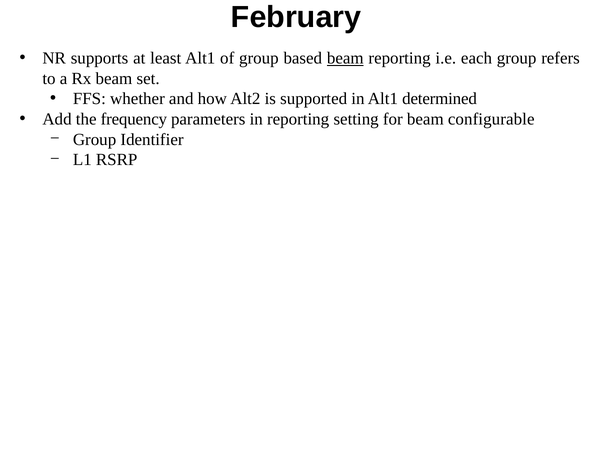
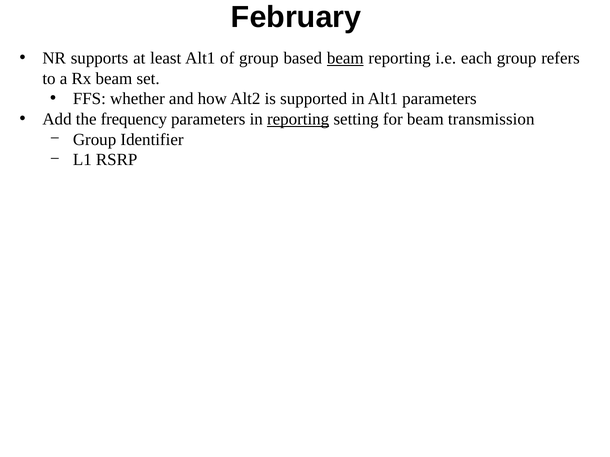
Alt1 determined: determined -> parameters
reporting at (298, 119) underline: none -> present
configurable: configurable -> transmission
